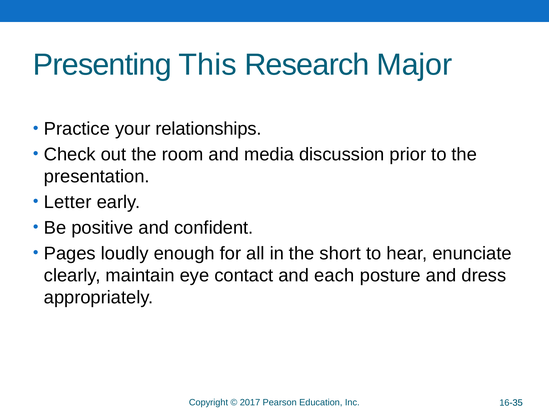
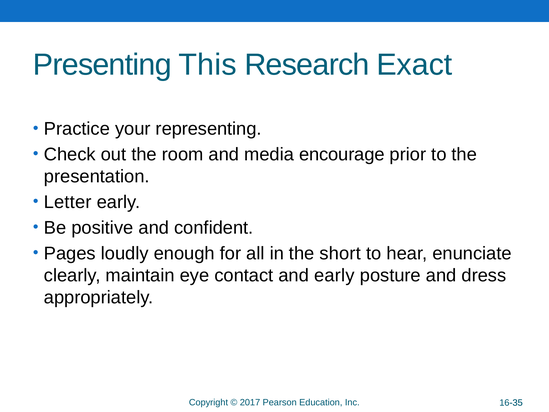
Major: Major -> Exact
relationships: relationships -> representing
discussion: discussion -> encourage
and each: each -> early
